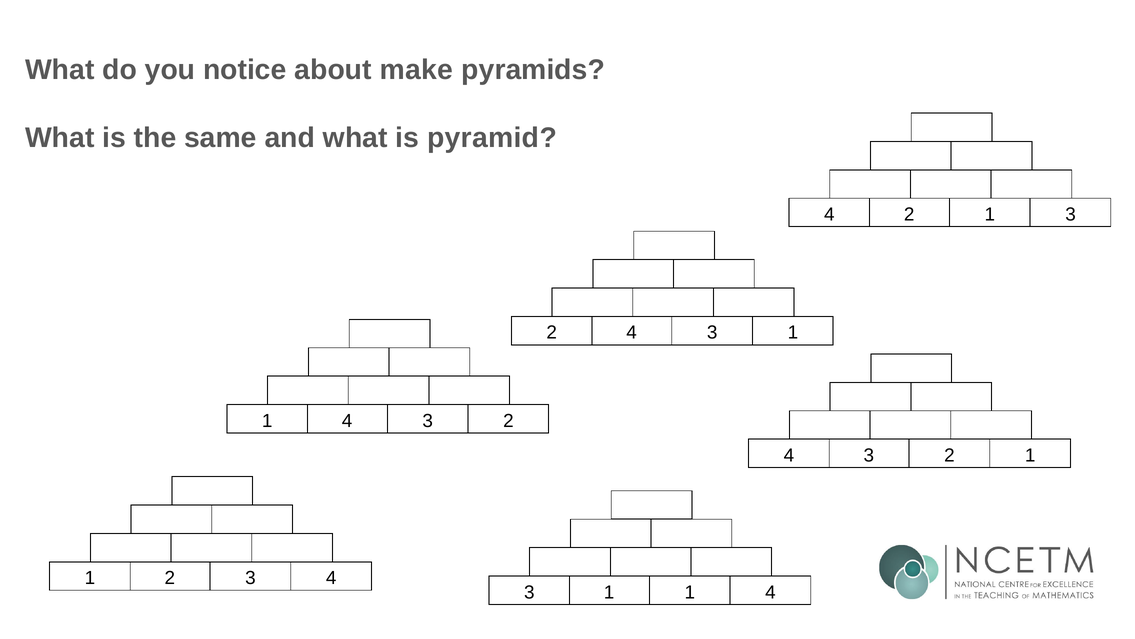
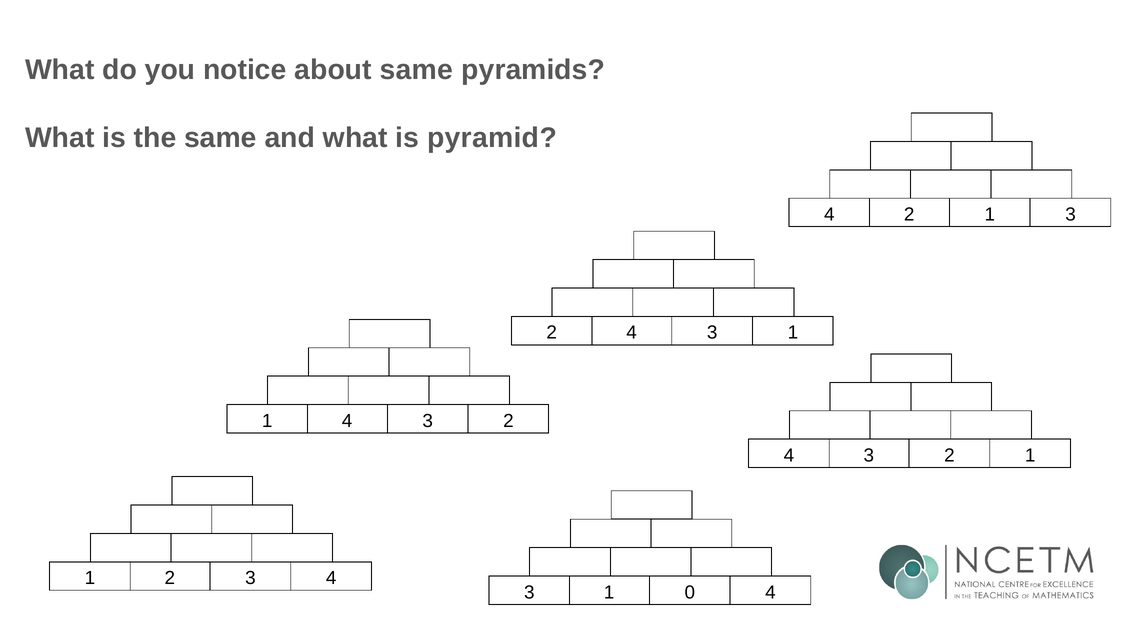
about make: make -> same
1 1: 1 -> 0
